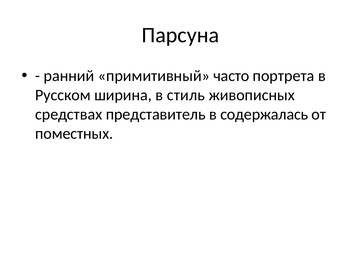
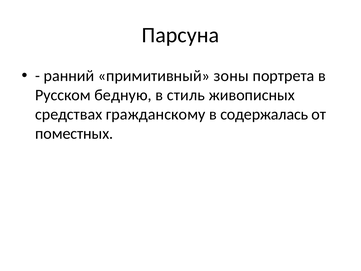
часто: часто -> зоны
ширина: ширина -> бедную
представитель: представитель -> гражданскому
